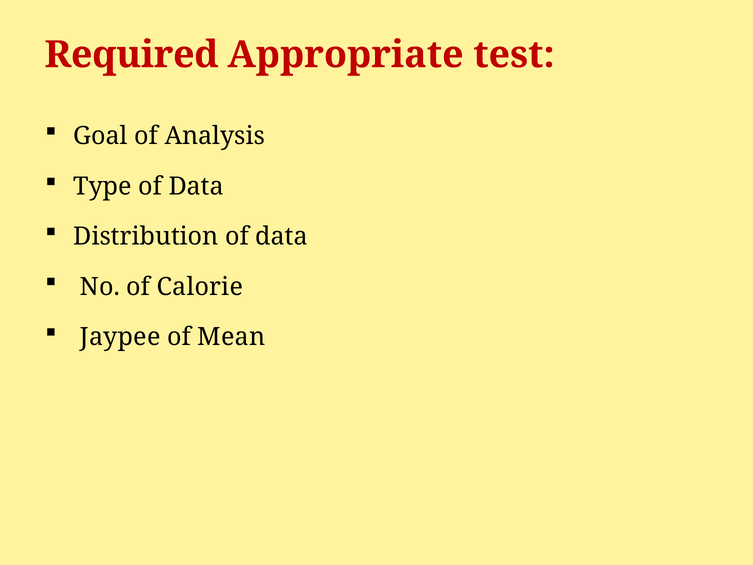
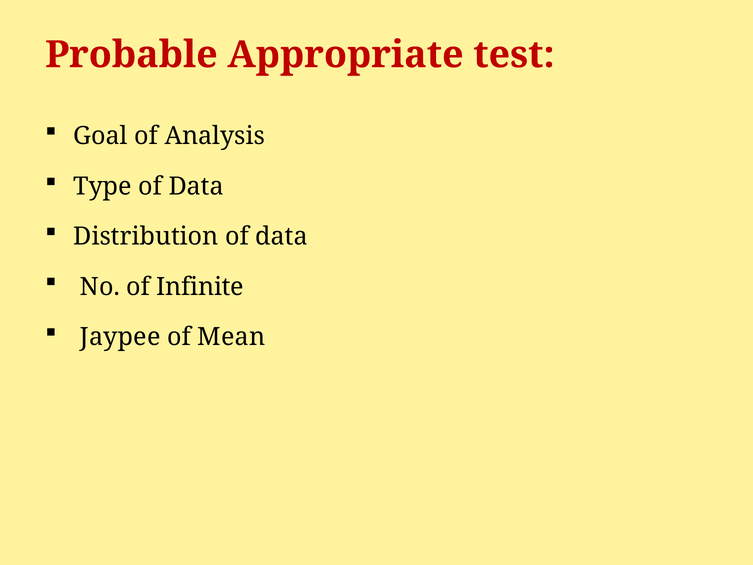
Required: Required -> Probable
Calorie: Calorie -> Infinite
